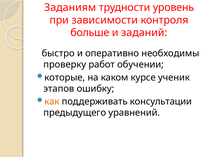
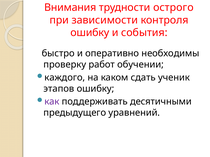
Заданиям: Заданиям -> Внимания
уровень: уровень -> острого
больше at (90, 33): больше -> ошибку
заданий: заданий -> события
которые: которые -> каждого
курсе: курсе -> сдать
как colour: orange -> purple
консультации: консультации -> десятичными
